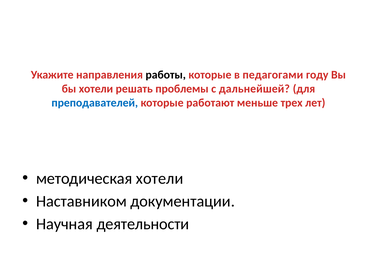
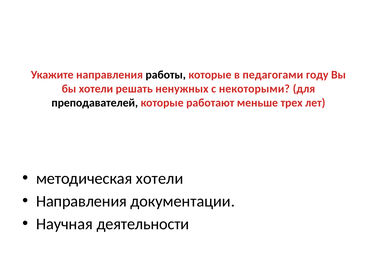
проблемы: проблемы -> ненужных
дальнейшей: дальнейшей -> некоторыми
преподавателей colour: blue -> black
Наставником at (81, 201): Наставником -> Направления
